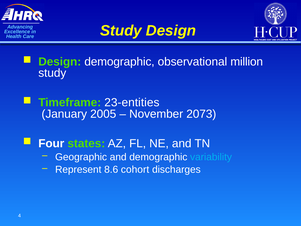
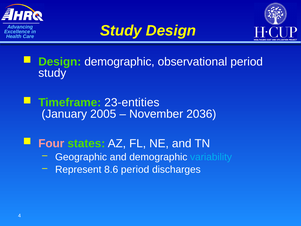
observational million: million -> period
2073: 2073 -> 2036
Four colour: white -> pink
8.6 cohort: cohort -> period
